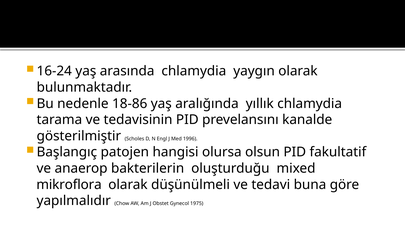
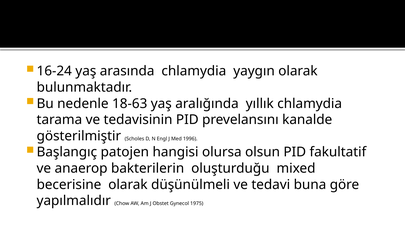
18-86: 18-86 -> 18-63
mikroflora: mikroflora -> becerisine
